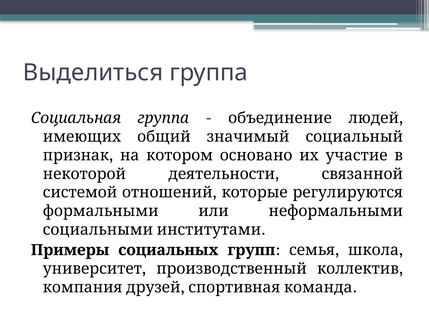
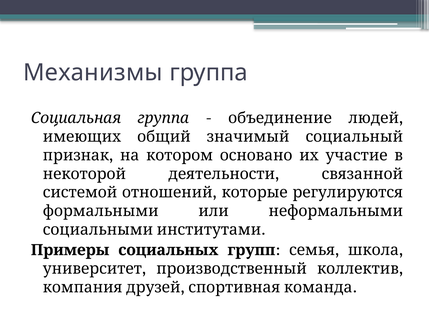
Выделиться: Выделиться -> Механизмы
